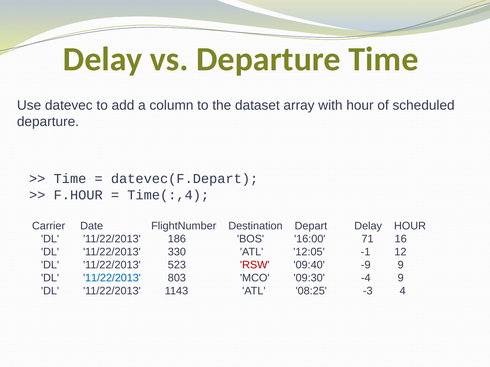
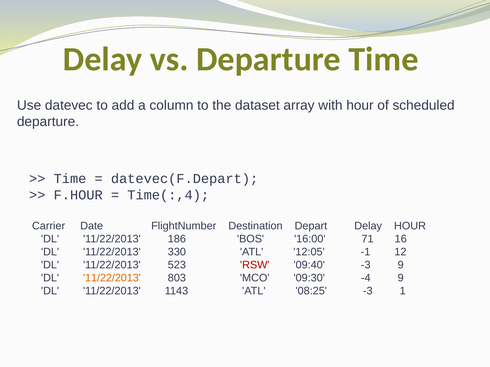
09:40 -9: -9 -> -3
11/22/2013 at (112, 278) colour: blue -> orange
4: 4 -> 1
